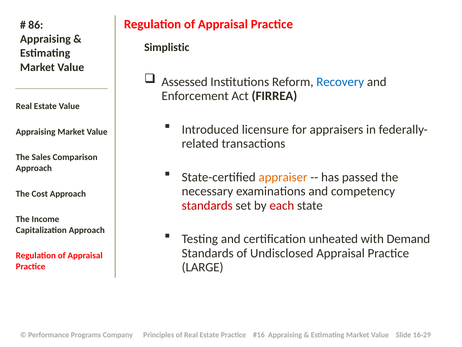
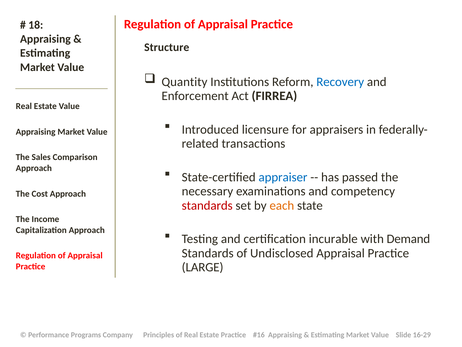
86: 86 -> 18
Simplistic: Simplistic -> Structure
Assessed: Assessed -> Quantity
appraiser colour: orange -> blue
each colour: red -> orange
unheated: unheated -> incurable
